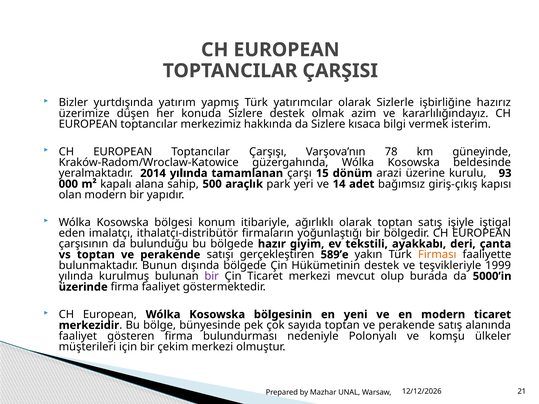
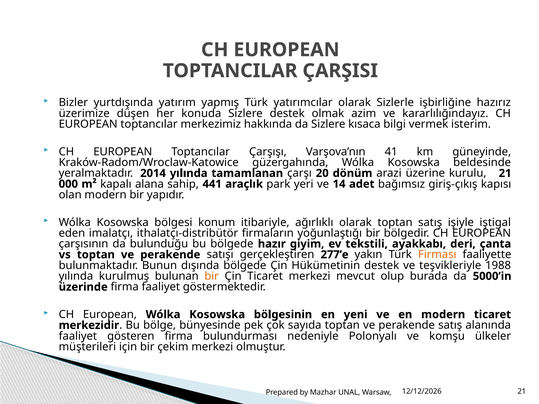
78: 78 -> 41
15: 15 -> 20
kurulu 93: 93 -> 21
500: 500 -> 441
589’e: 589’e -> 277’e
1999: 1999 -> 1988
bir at (212, 276) colour: purple -> orange
